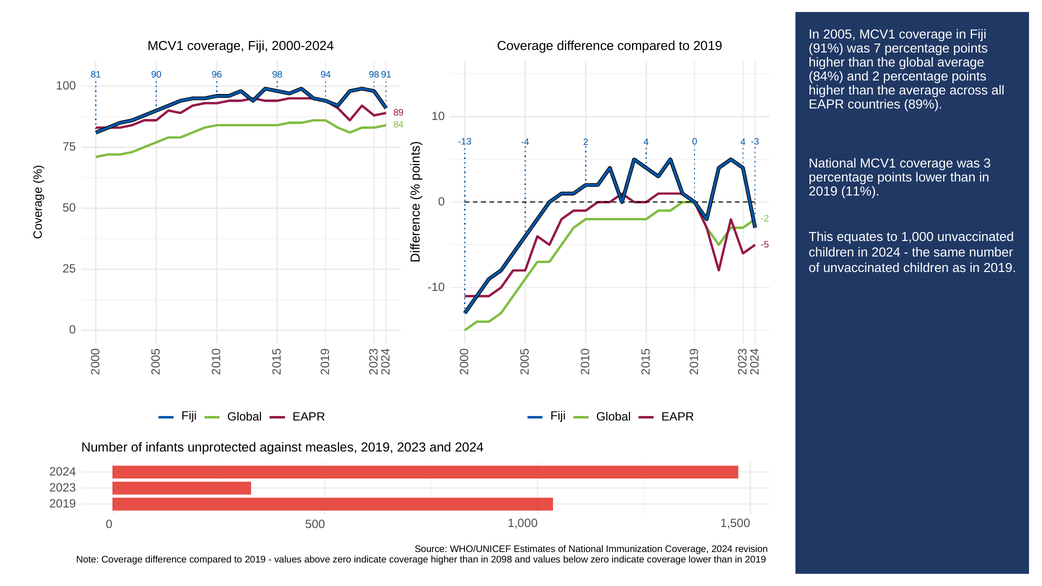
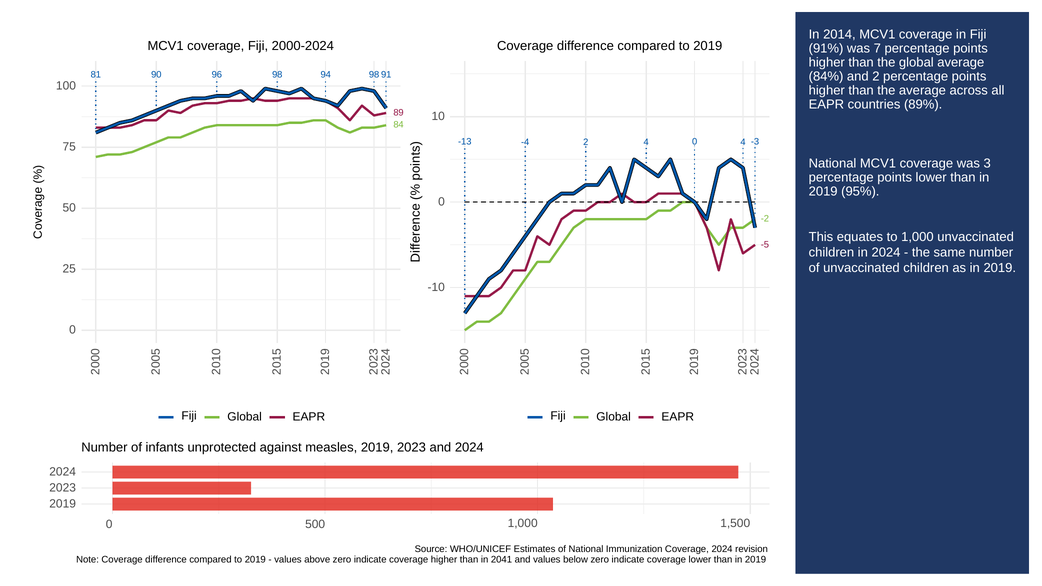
2005: 2005 -> 2014
11%: 11% -> 95%
2098: 2098 -> 2041
